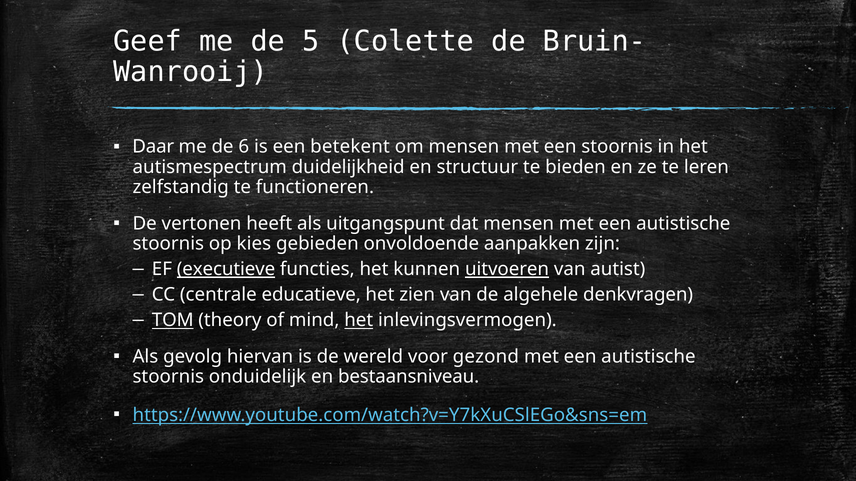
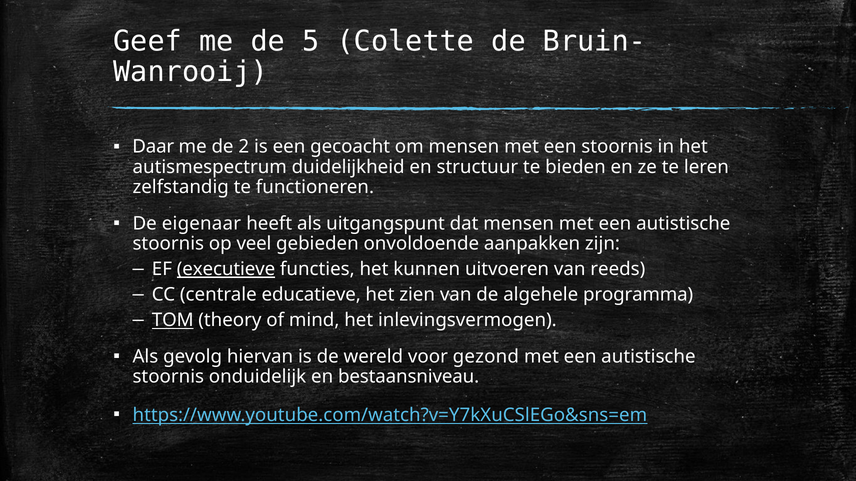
6: 6 -> 2
betekent: betekent -> gecoacht
vertonen: vertonen -> eigenaar
kies: kies -> veel
uitvoeren underline: present -> none
autist: autist -> reeds
denkvragen: denkvragen -> programma
het at (359, 321) underline: present -> none
